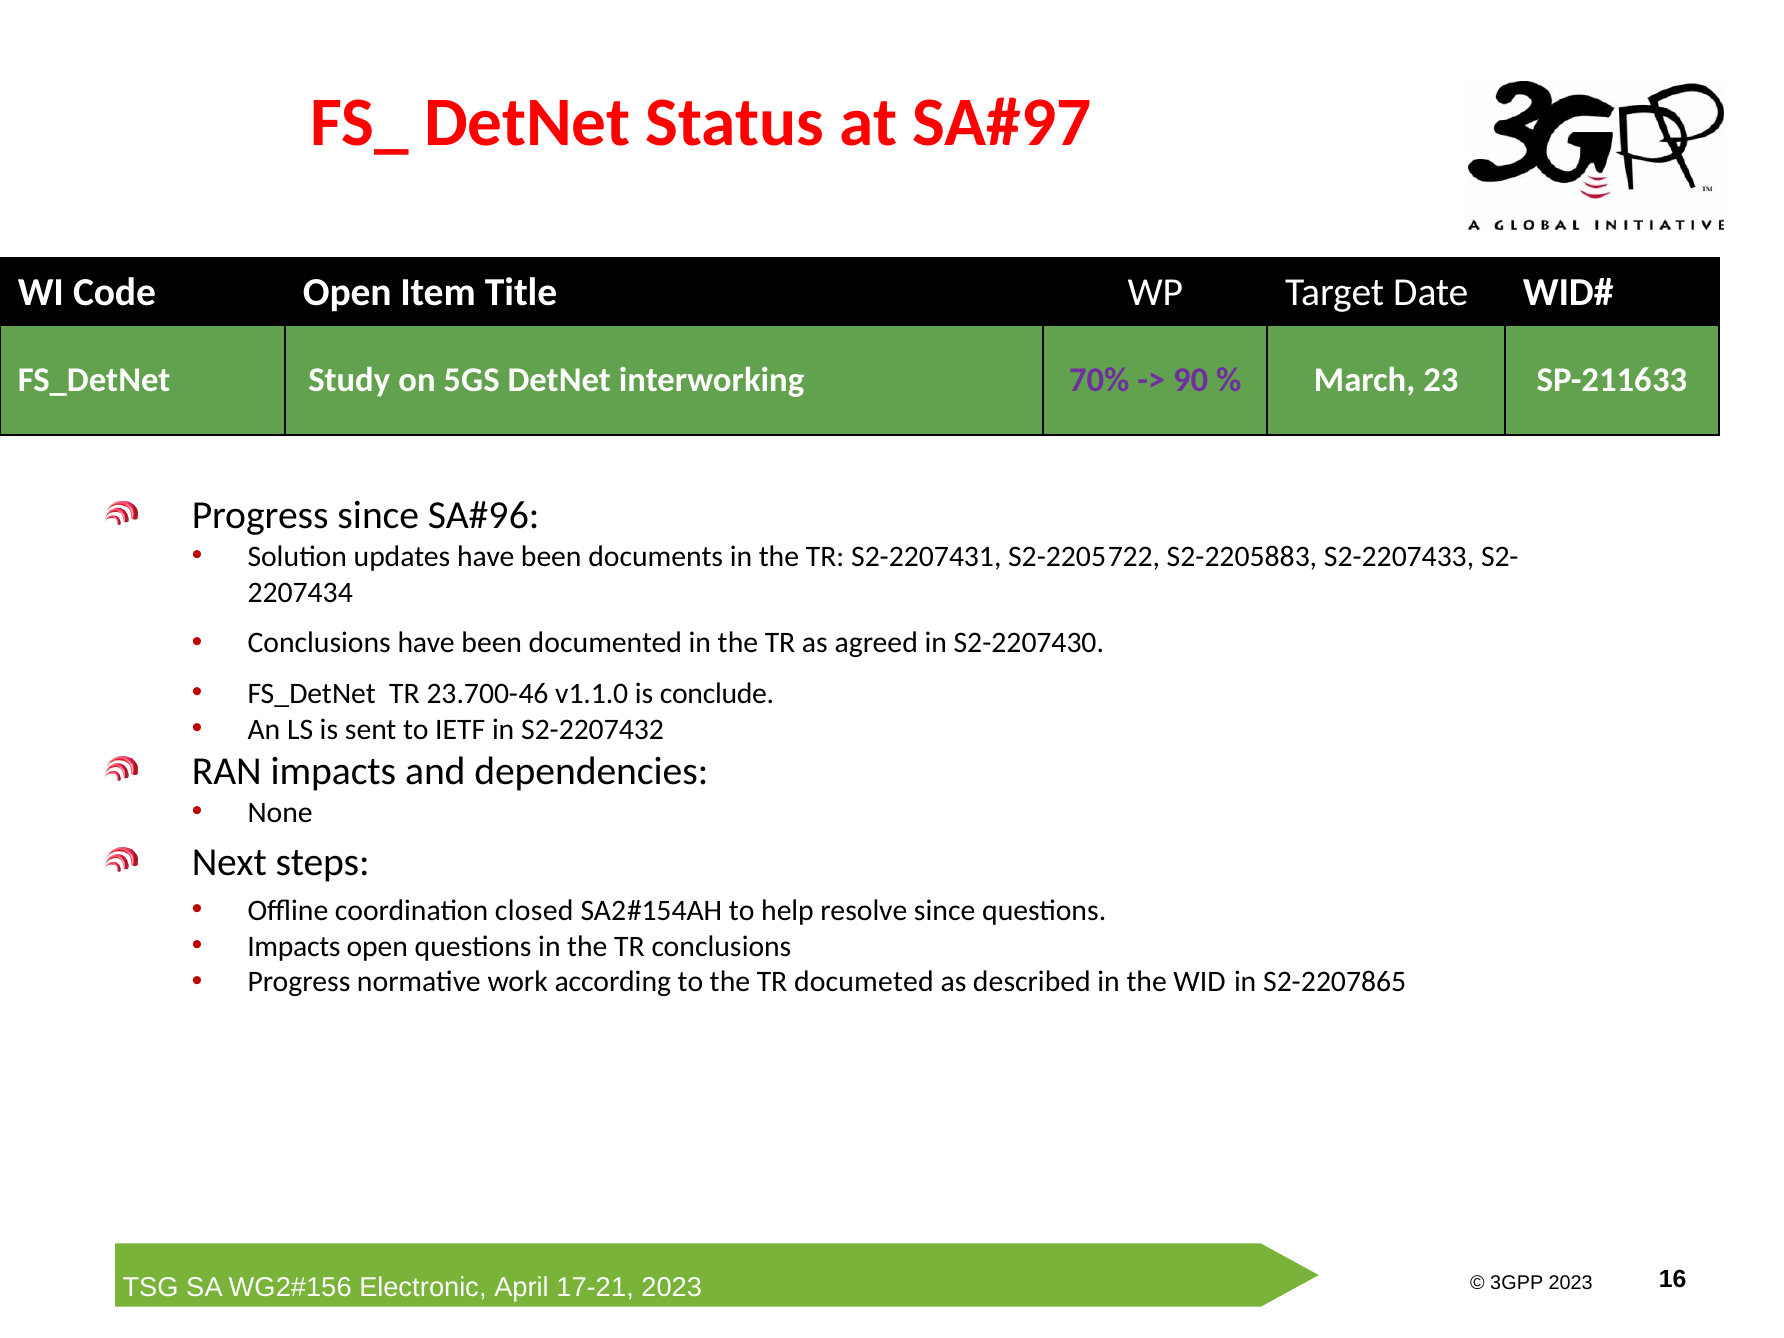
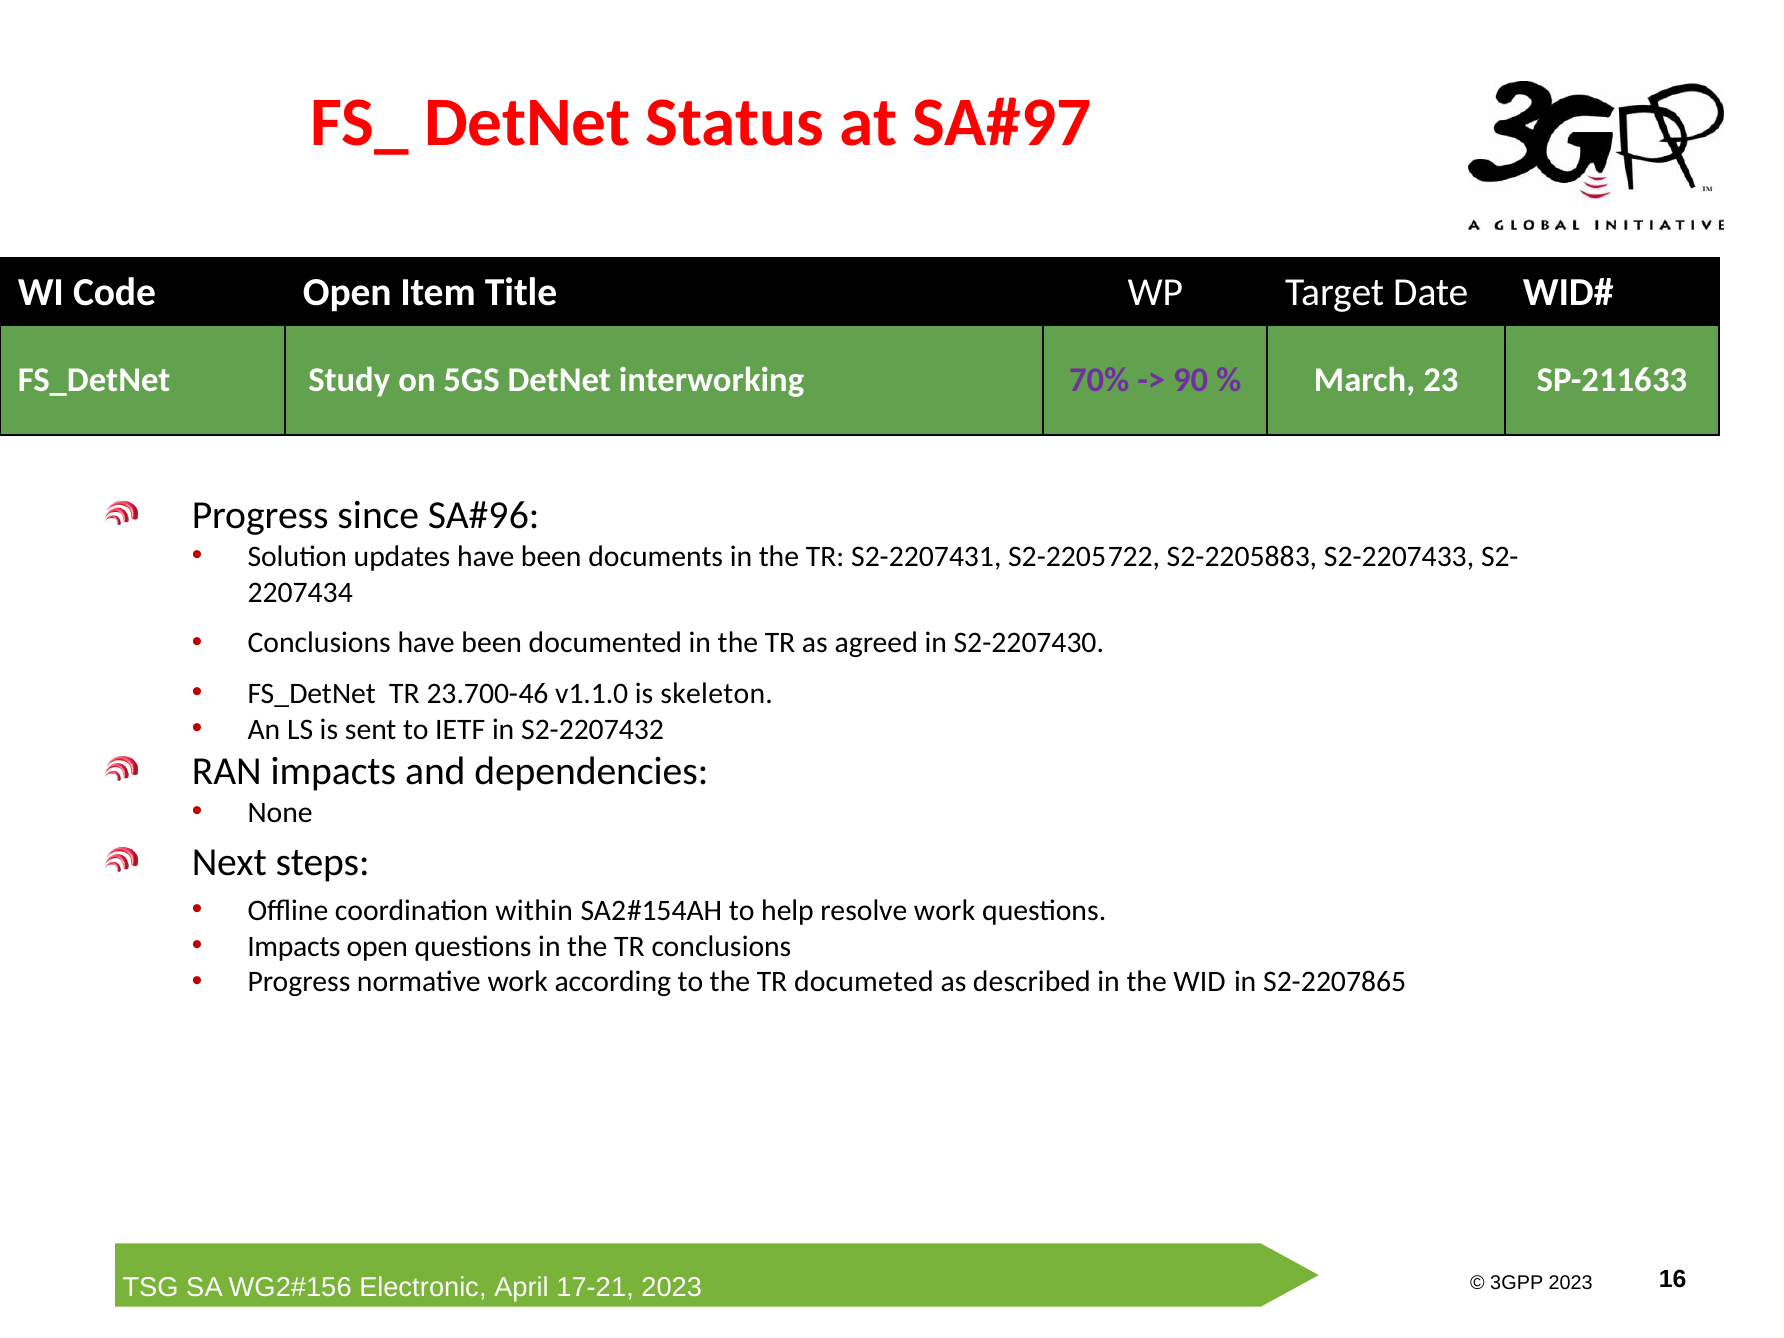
conclude: conclude -> skeleton
closed: closed -> within
resolve since: since -> work
